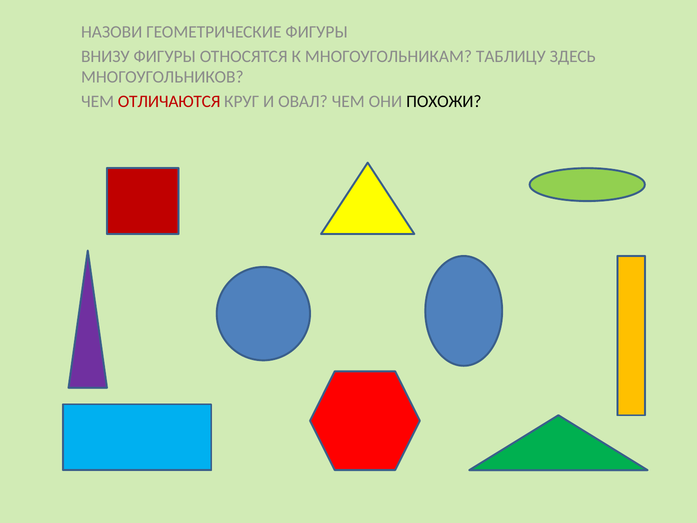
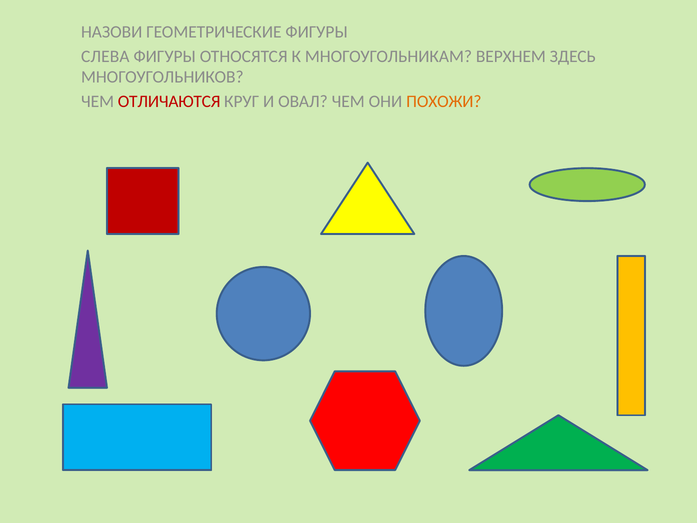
ВНИЗУ: ВНИЗУ -> СЛЕВА
ТАБЛИЦУ: ТАБЛИЦУ -> ВЕРХНЕМ
ПОХОЖИ colour: black -> orange
